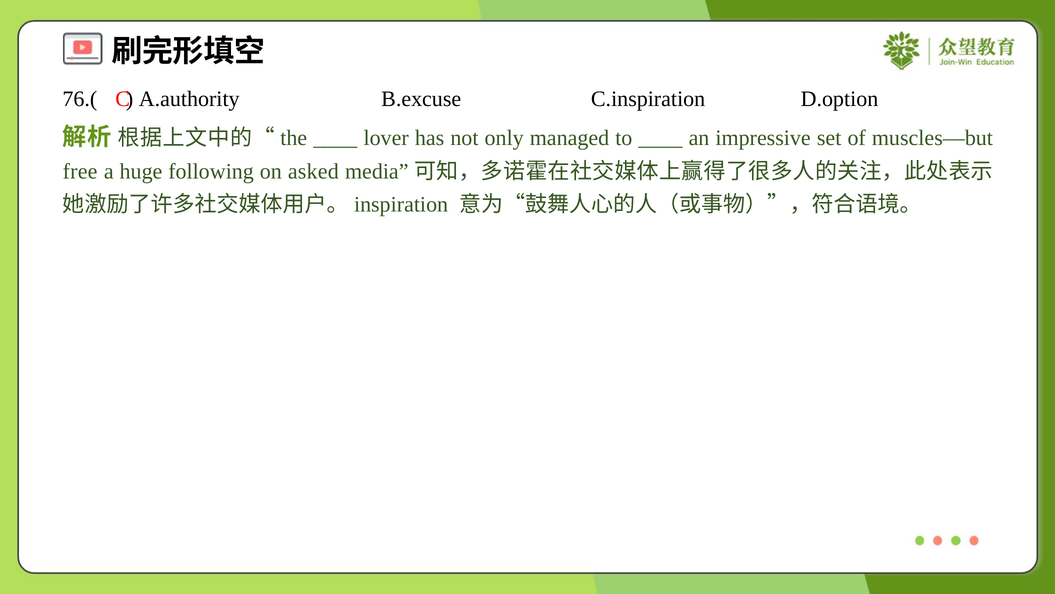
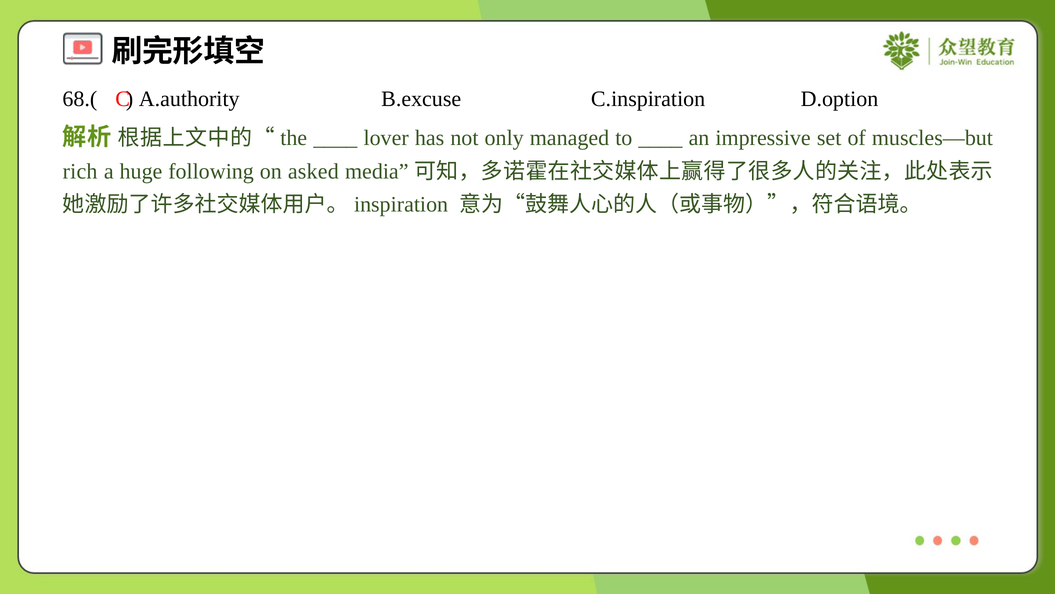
76.(: 76.( -> 68.(
free: free -> rich
